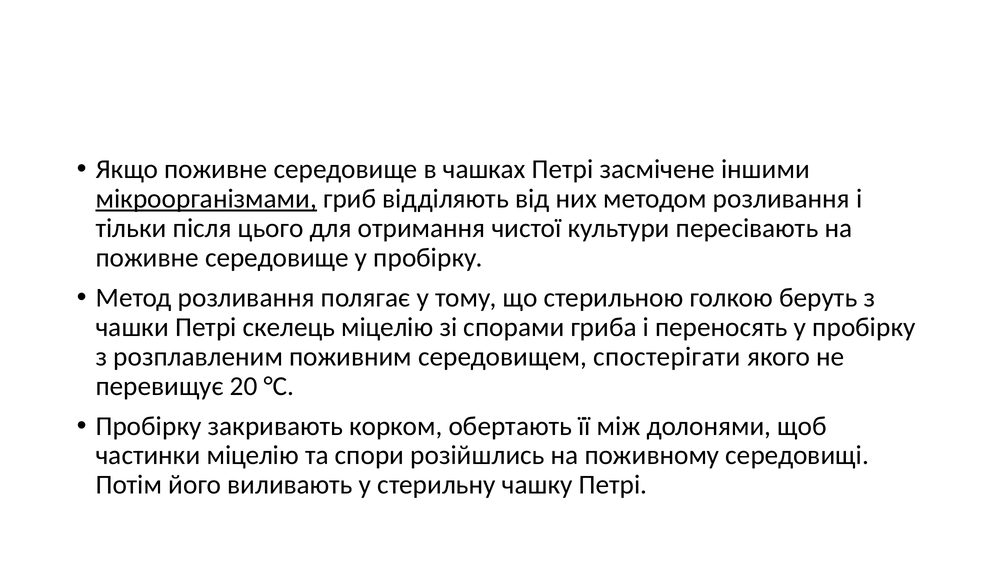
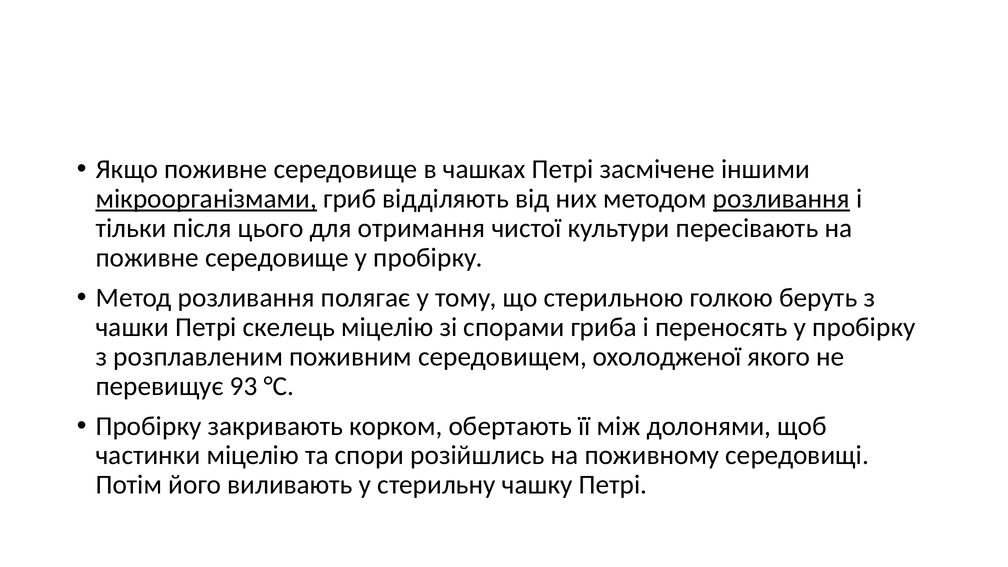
розливання at (781, 199) underline: none -> present
спостерігати: спостерігати -> охолодженої
20: 20 -> 93
